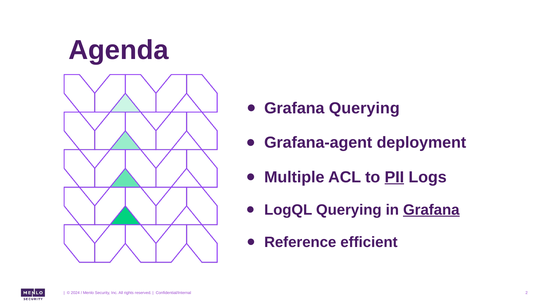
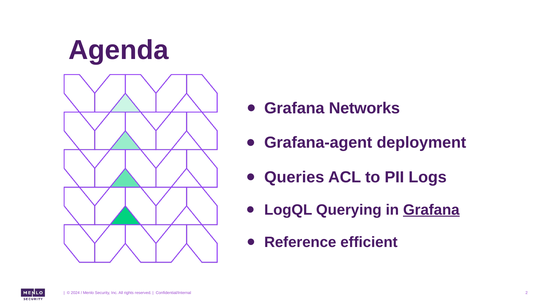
Grafana Querying: Querying -> Networks
Multiple: Multiple -> Queries
PII underline: present -> none
